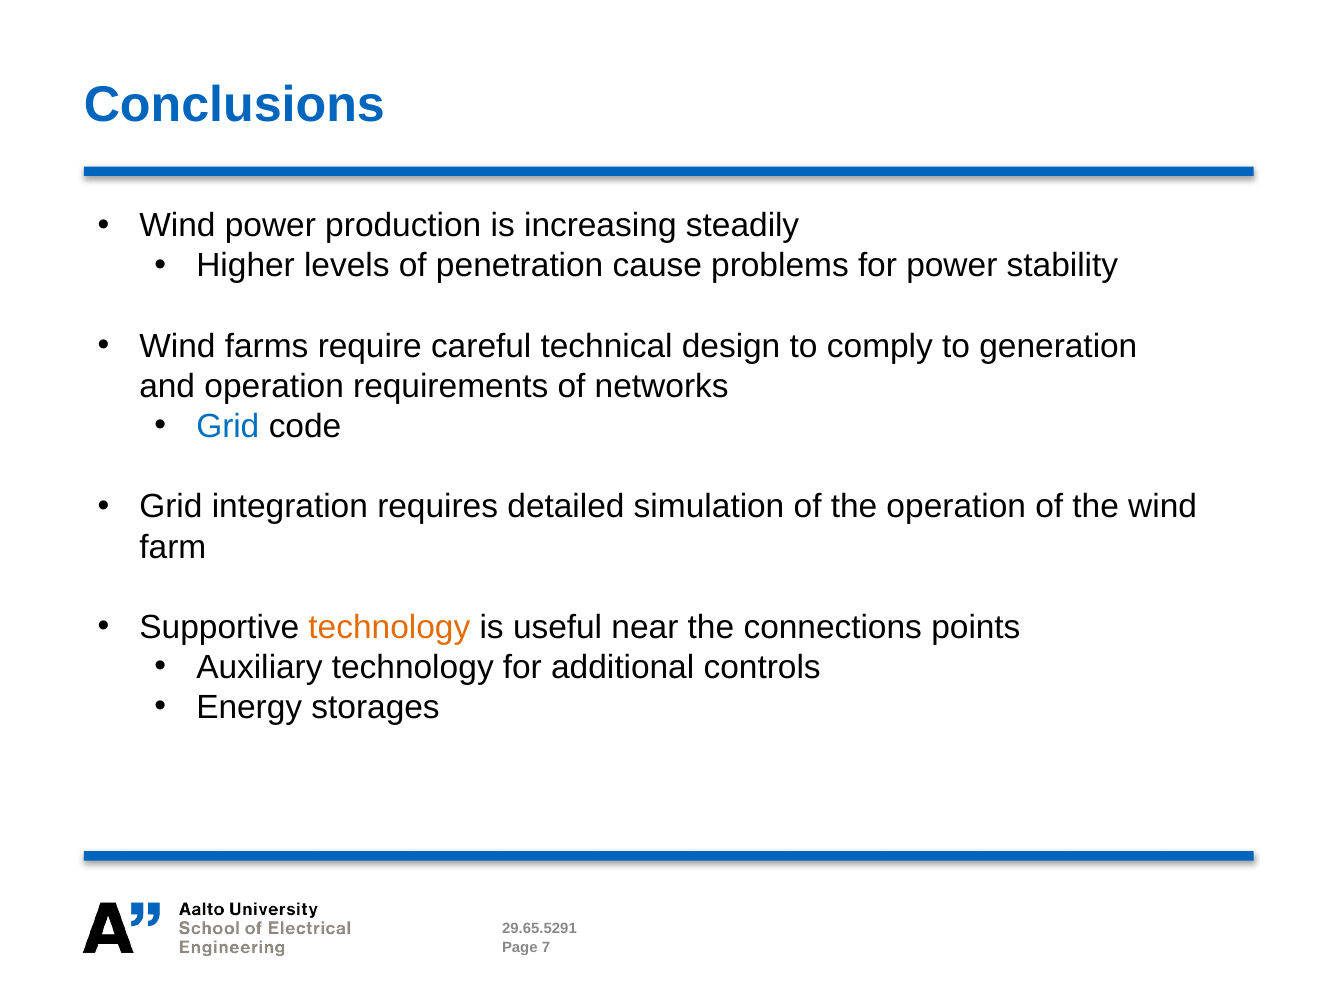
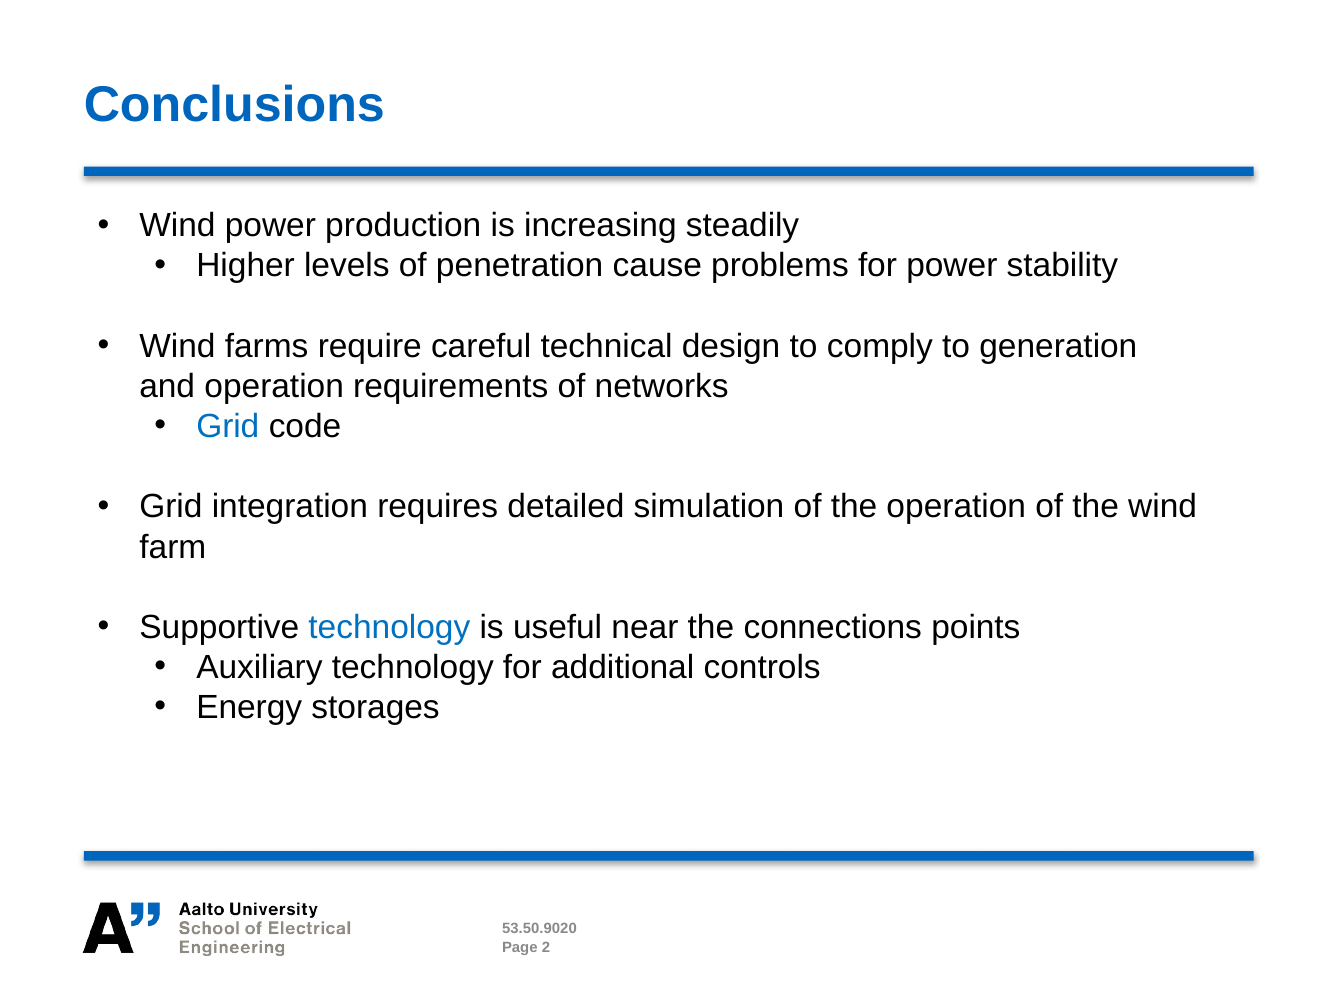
technology at (389, 628) colour: orange -> blue
29.65.5291: 29.65.5291 -> 53.50.9020
7: 7 -> 2
